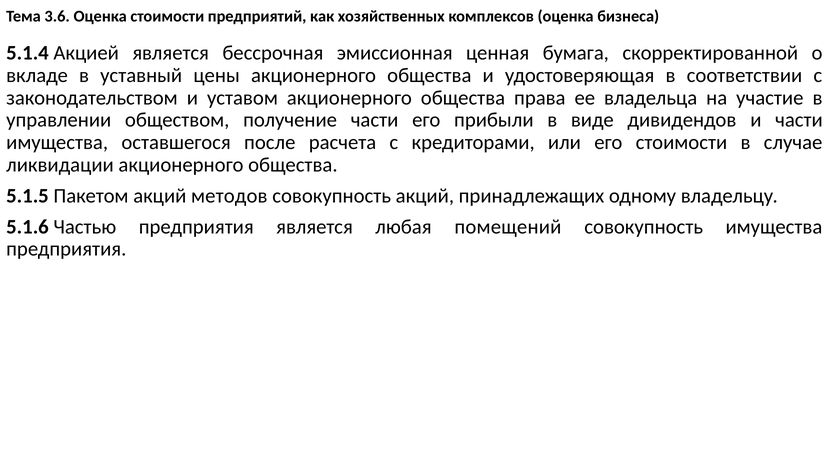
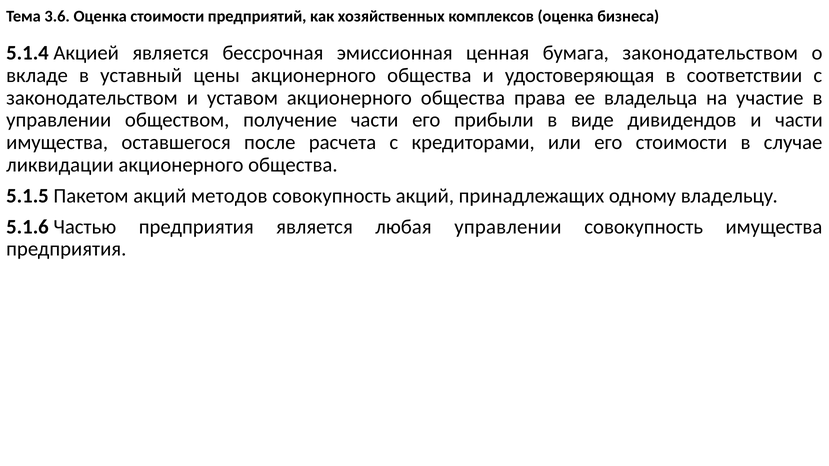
бумага скорректированной: скорректированной -> законодательством
любая помещений: помещений -> управлении
